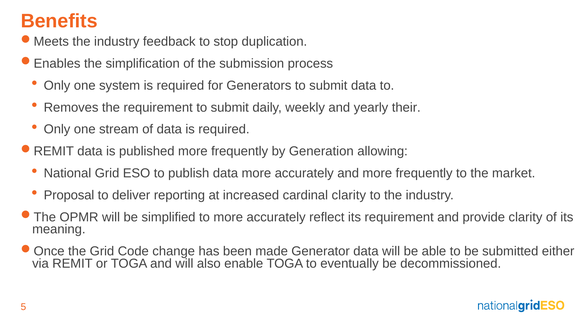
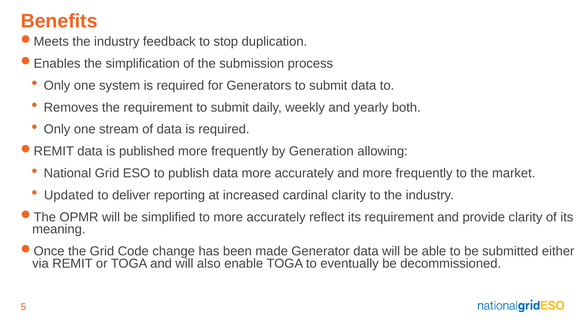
their: their -> both
Proposal: Proposal -> Updated
